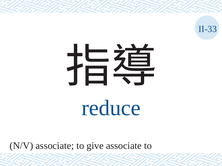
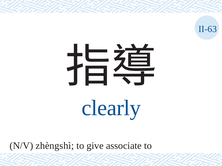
II-33: II-33 -> II-63
reduce: reduce -> clearly
N/V associate: associate -> zhèngshì
